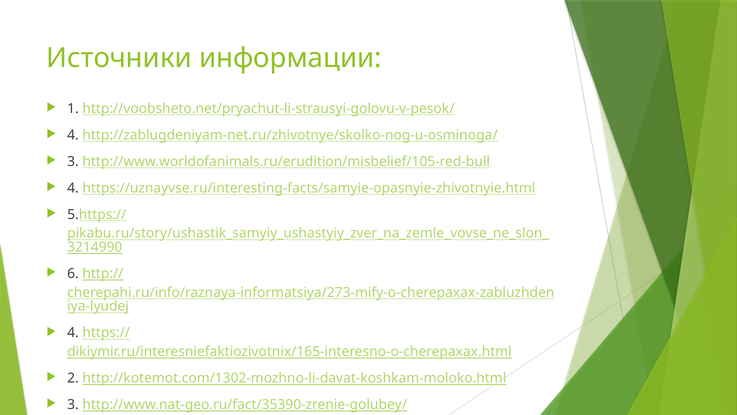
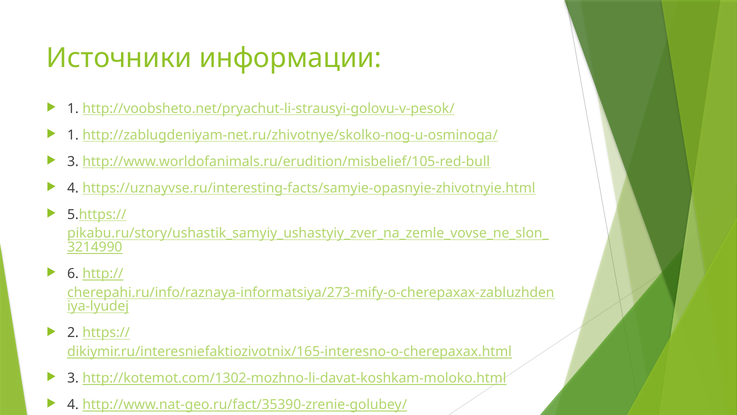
4 at (73, 135): 4 -> 1
4 at (73, 333): 4 -> 2
2 at (73, 378): 2 -> 3
3 at (73, 404): 3 -> 4
